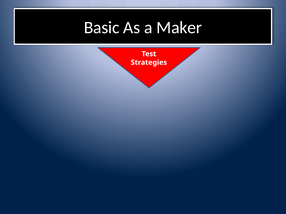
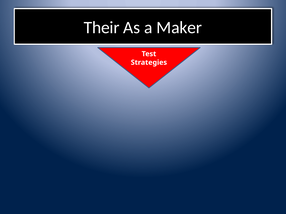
Basic: Basic -> Their
